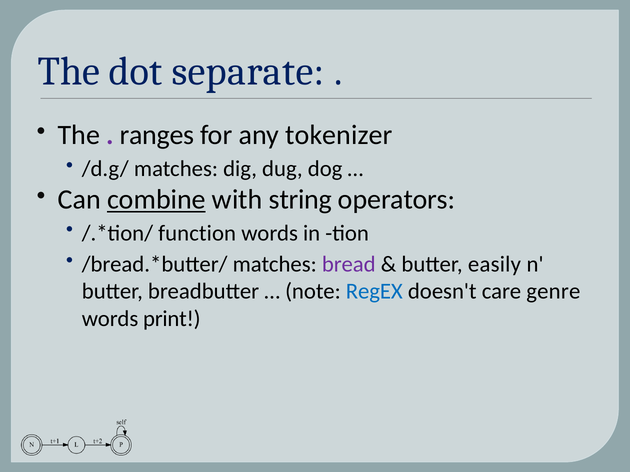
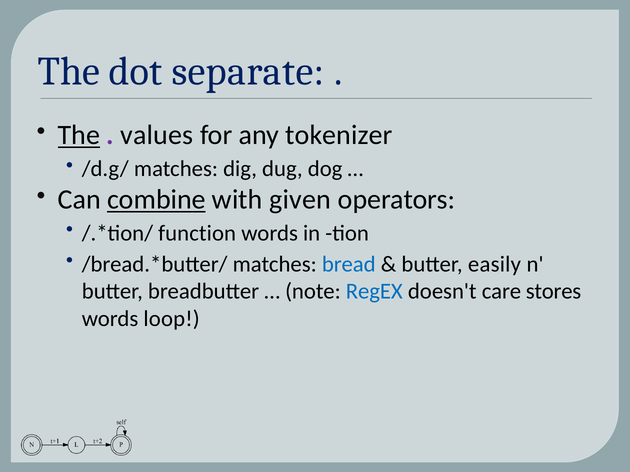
The at (79, 135) underline: none -> present
ranges: ranges -> values
string: string -> given
bread colour: purple -> blue
genre: genre -> stores
print: print -> loop
